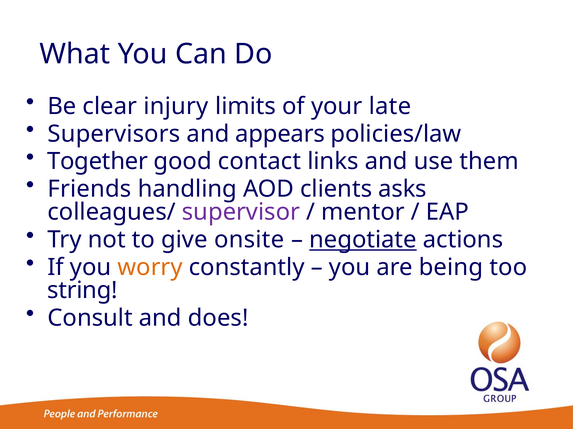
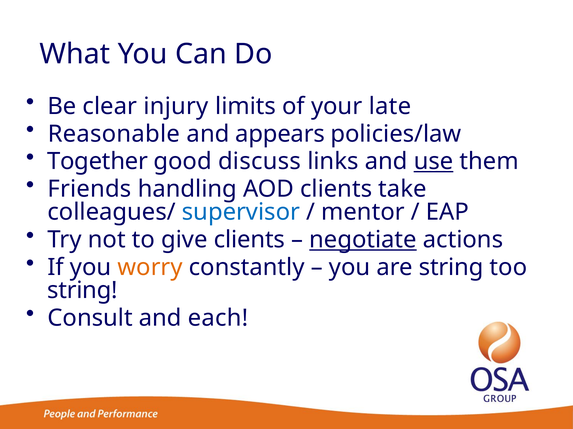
Supervisors: Supervisors -> Reasonable
contact: contact -> discuss
use underline: none -> present
asks: asks -> take
supervisor colour: purple -> blue
give onsite: onsite -> clients
are being: being -> string
does: does -> each
